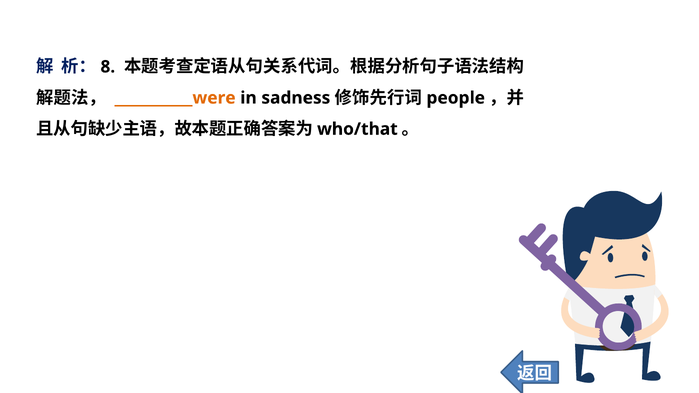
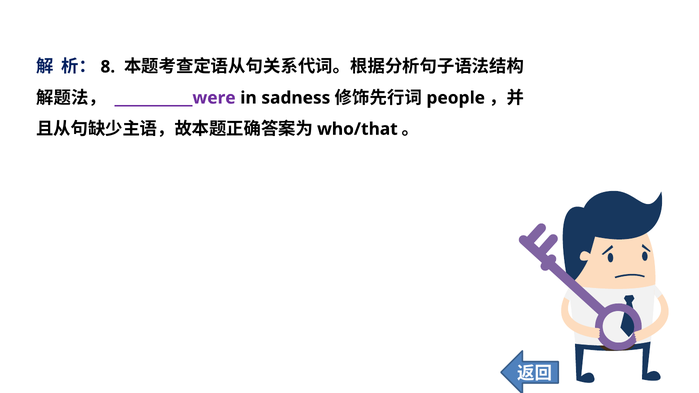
___________were colour: orange -> purple
